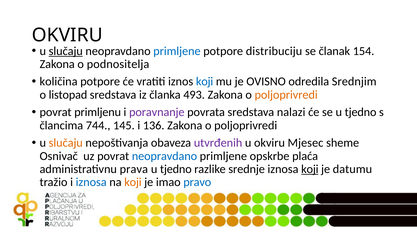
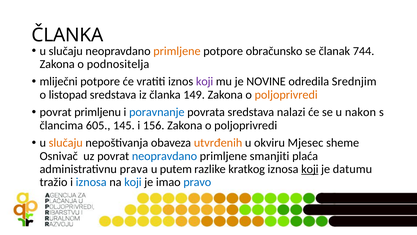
OKVIRU at (67, 35): OKVIRU -> ČLANKA
slučaju at (66, 51) underline: present -> none
primljene at (177, 51) colour: blue -> orange
distribuciju: distribuciju -> obračunsko
154: 154 -> 744
količina: količina -> mliječni
koji at (205, 81) colour: blue -> purple
OVISNO: OVISNO -> NOVINE
493: 493 -> 149
poravnanje colour: purple -> blue
se u tjedno: tjedno -> nakon
744: 744 -> 605
136: 136 -> 156
utvrđenih colour: purple -> orange
opskrbe: opskrbe -> smanjiti
tjedno at (176, 169): tjedno -> putem
srednje: srednje -> kratkog
koji at (133, 182) colour: orange -> blue
